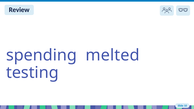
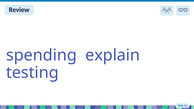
melted: melted -> explain
